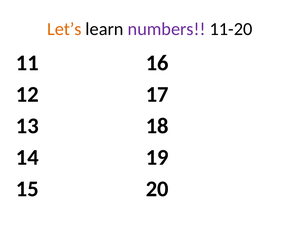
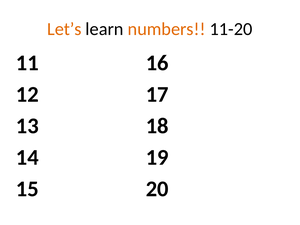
numbers colour: purple -> orange
